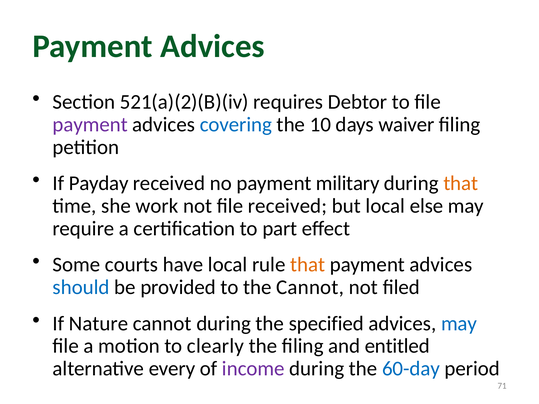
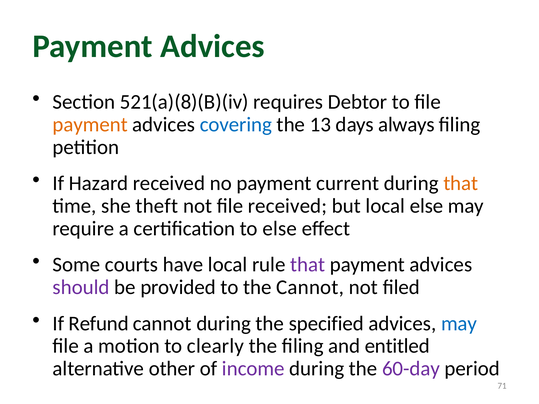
521(a)(2)(B)(iv: 521(a)(2)(B)(iv -> 521(a)(8)(B)(iv
payment at (90, 125) colour: purple -> orange
10: 10 -> 13
waiver: waiver -> always
Payday: Payday -> Hazard
military: military -> current
work: work -> theft
to part: part -> else
that at (308, 265) colour: orange -> purple
should colour: blue -> purple
Nature: Nature -> Refund
every: every -> other
60-day colour: blue -> purple
